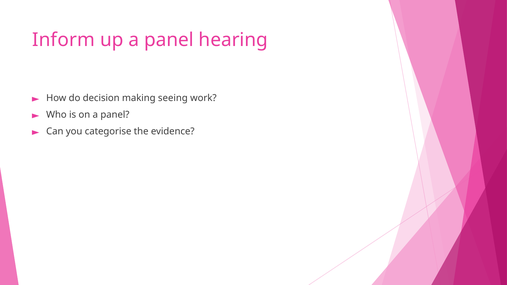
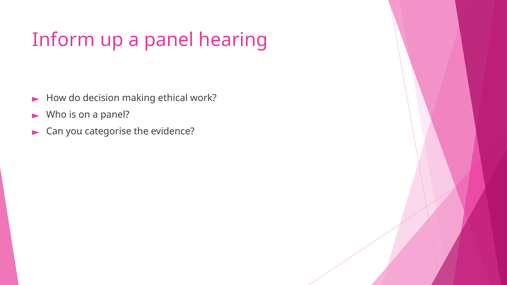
seeing: seeing -> ethical
